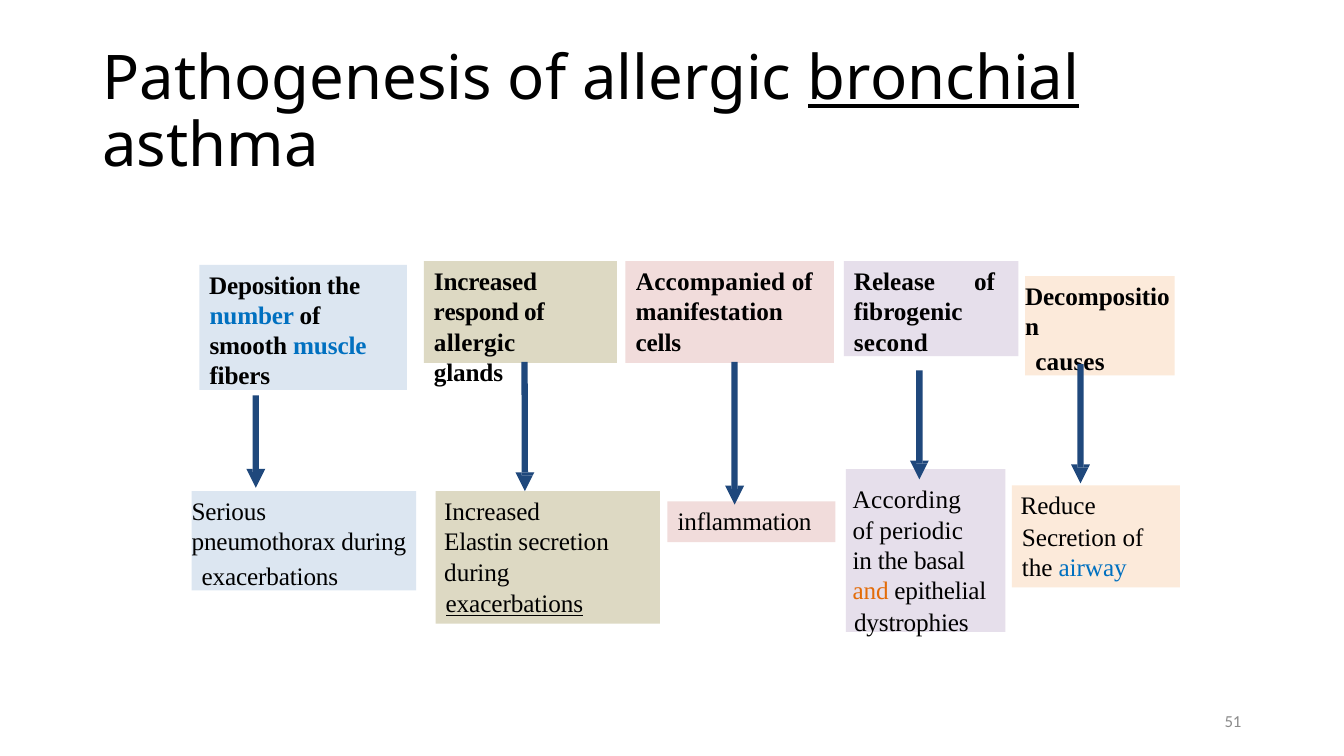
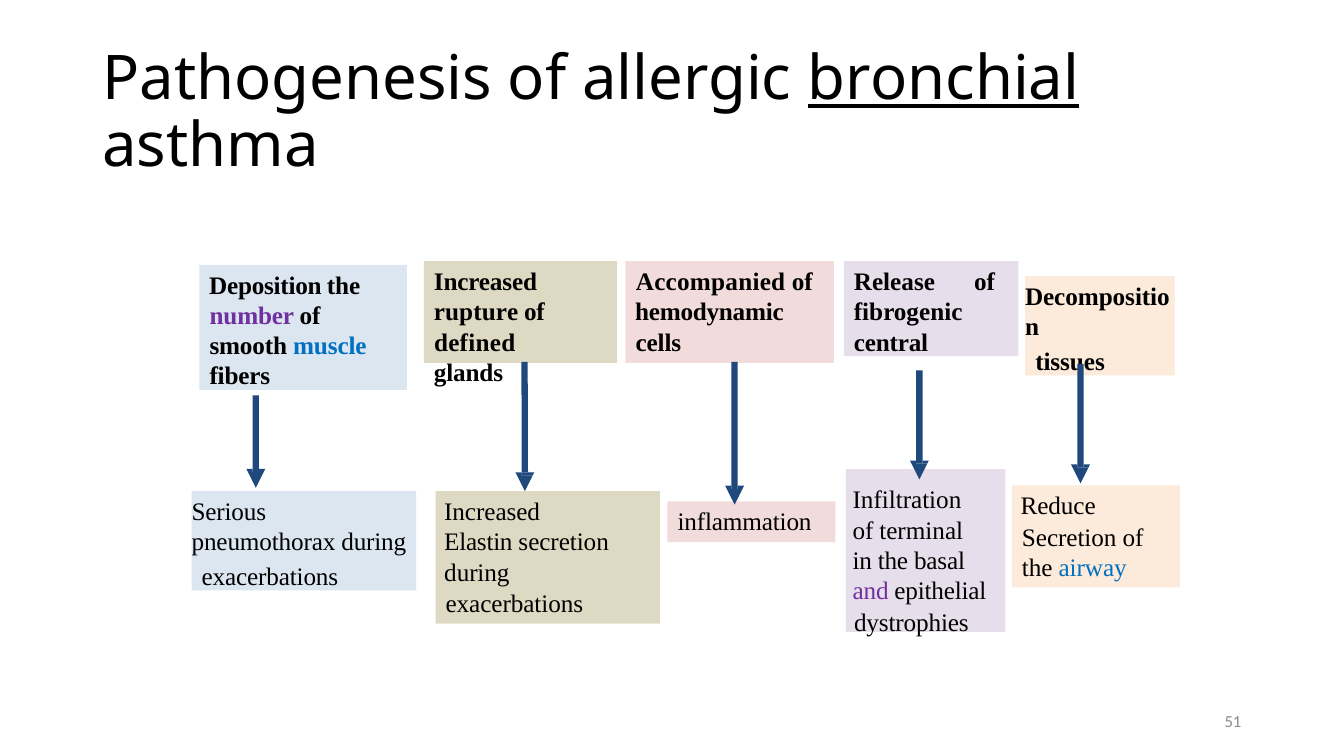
respond: respond -> rupture
manifestation: manifestation -> hemodynamic
number colour: blue -> purple
allergic at (475, 343): allergic -> defined
second: second -> central
causes: causes -> tissues
According: According -> Infiltration
periodic: periodic -> terminal
and colour: orange -> purple
exacerbations at (514, 604) underline: present -> none
